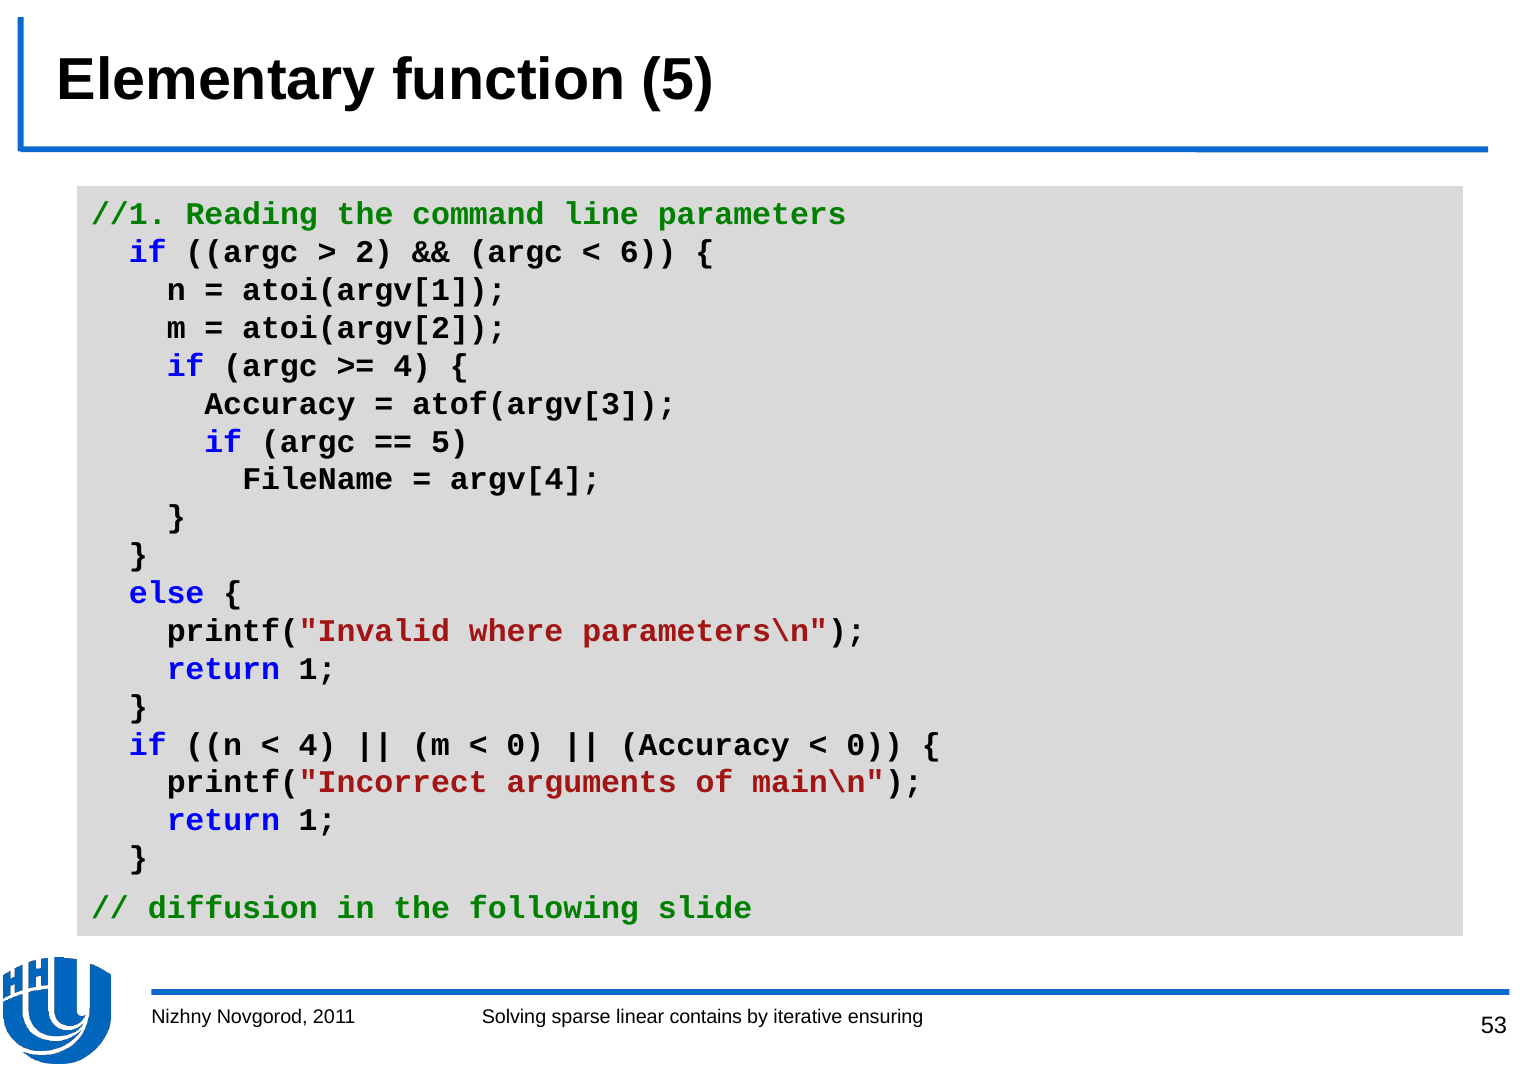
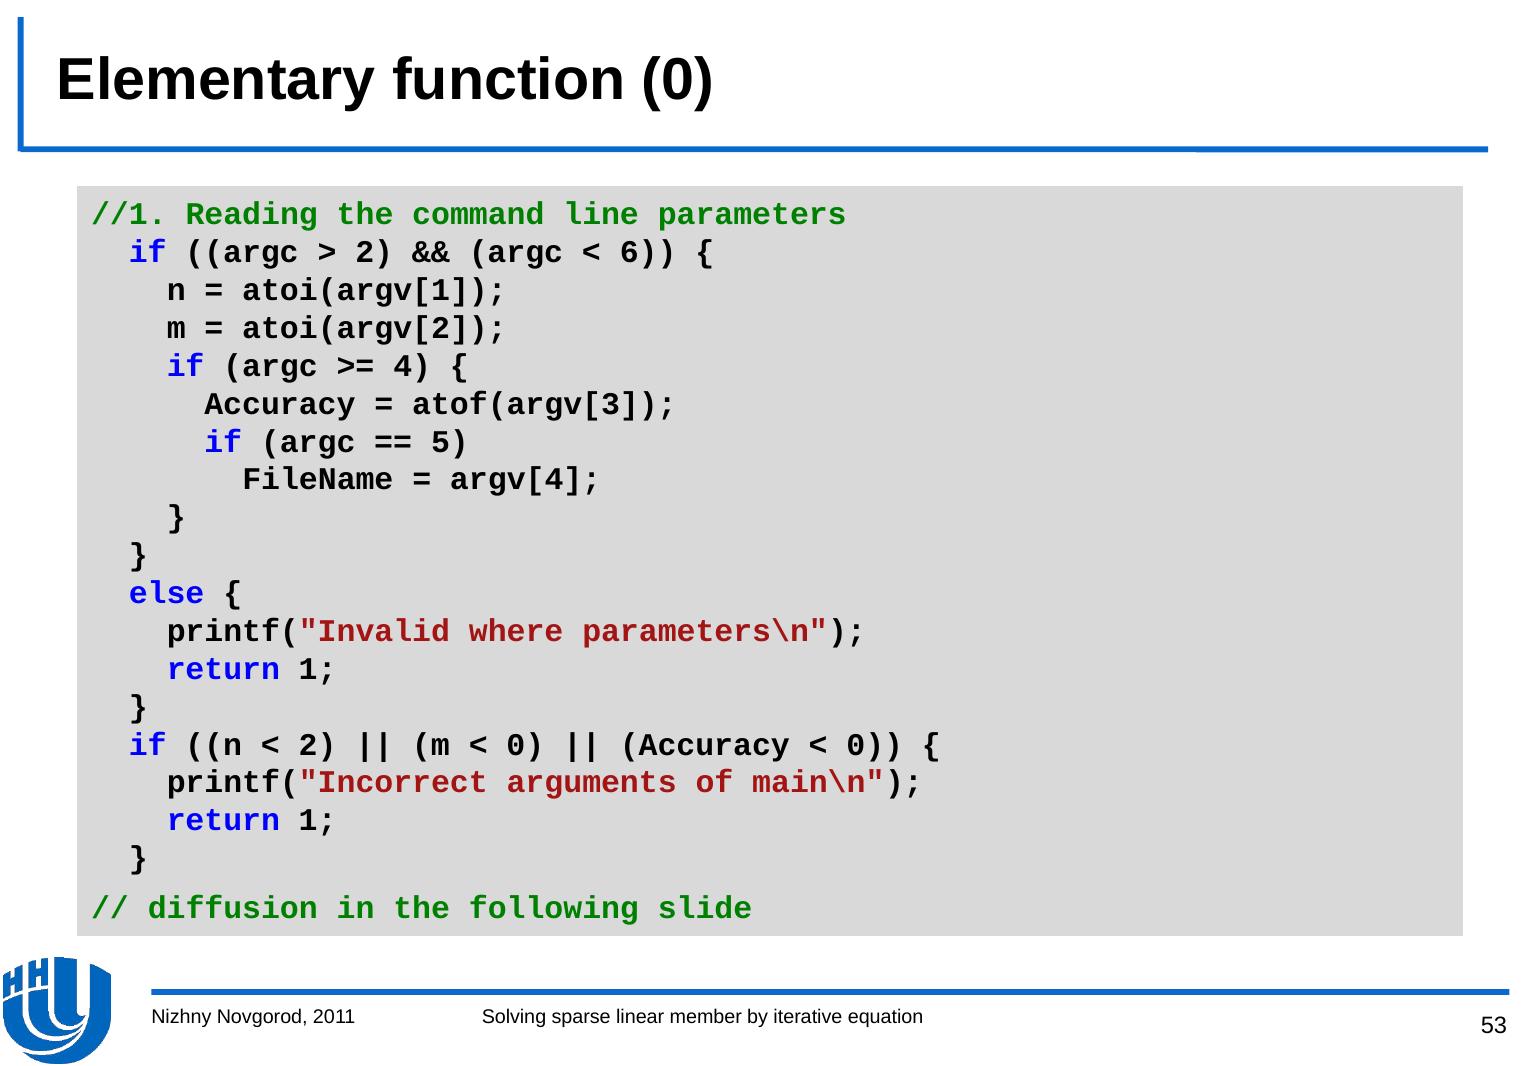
function 5: 5 -> 0
4 at (318, 745): 4 -> 2
contains: contains -> member
ensuring: ensuring -> equation
